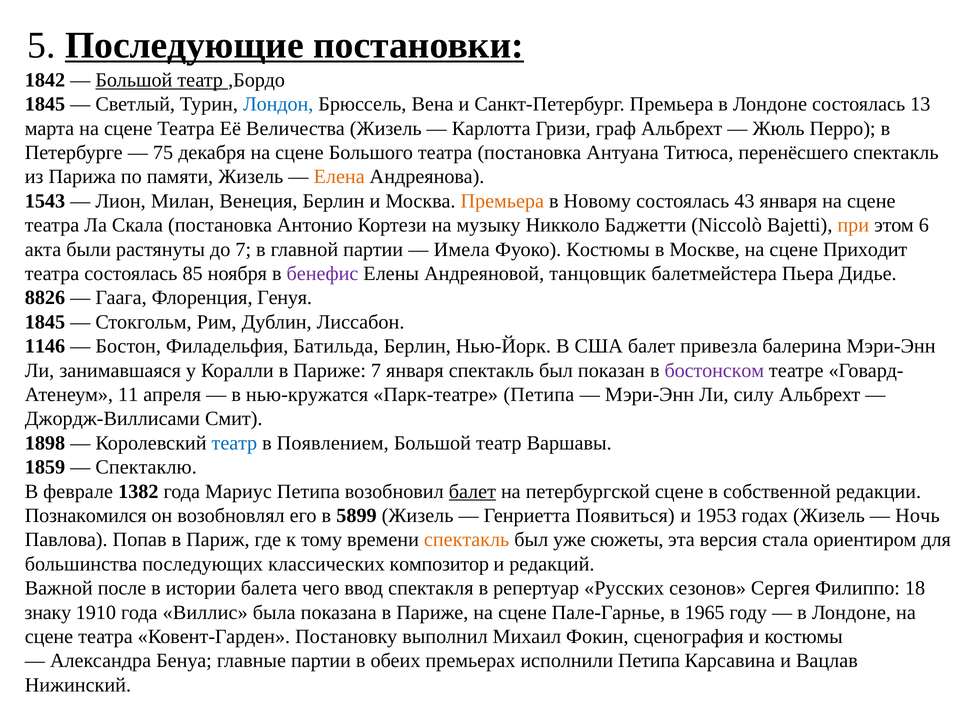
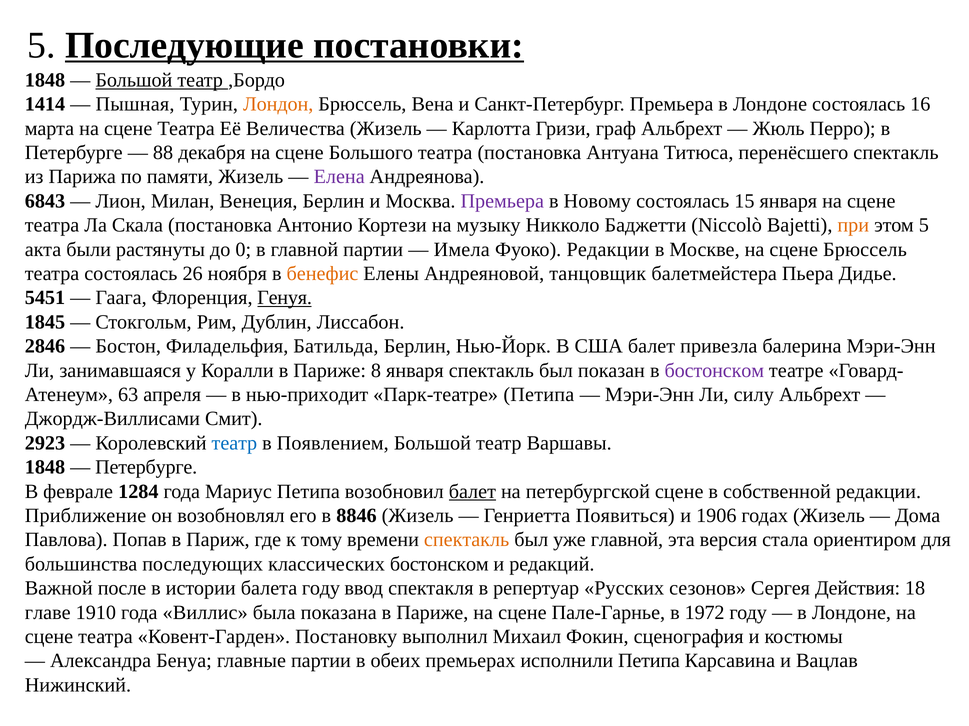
1842 at (45, 80): 1842 -> 1848
1845 at (45, 104): 1845 -> 1414
Светлый: Светлый -> Пышная
Лондон colour: blue -> orange
13: 13 -> 16
75: 75 -> 88
Елена colour: orange -> purple
1543: 1543 -> 6843
Премьера at (502, 201) colour: orange -> purple
43: 43 -> 15
этом 6: 6 -> 5
до 7: 7 -> 0
Фуоко Костюмы: Костюмы -> Редакции
сцене Приходит: Приходит -> Брюссель
85: 85 -> 26
бенефис colour: purple -> orange
8826: 8826 -> 5451
Генуя underline: none -> present
1146: 1146 -> 2846
Париже 7: 7 -> 8
11: 11 -> 63
нью-кружатся: нью-кружатся -> нью-приходит
1898: 1898 -> 2923
1859 at (45, 468): 1859 -> 1848
Спектаклю at (146, 468): Спектаклю -> Петербурге
1382: 1382 -> 1284
Познакомился: Познакомился -> Приближение
5899: 5899 -> 8846
1953: 1953 -> 1906
Ночь: Ночь -> Дома
уже сюжеты: сюжеты -> главной
классических композитор: композитор -> бостонском
балета чего: чего -> году
Филиппо: Филиппо -> Действия
знаку: знаку -> главе
1965: 1965 -> 1972
